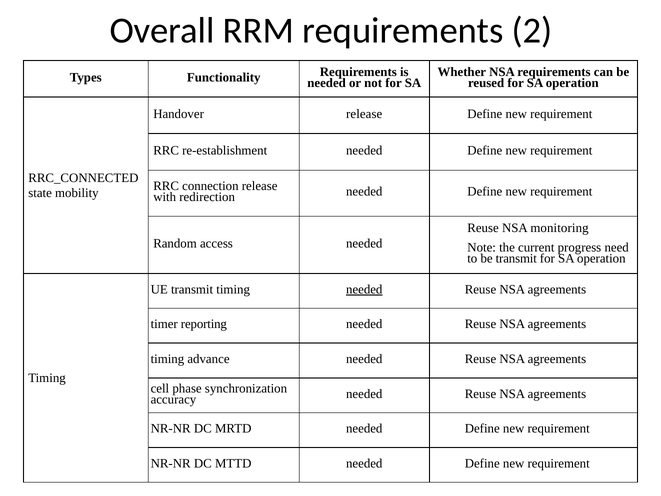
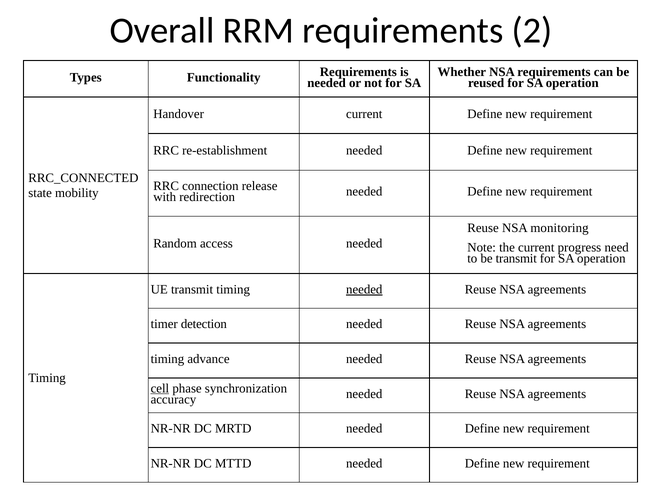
Handover release: release -> current
reporting: reporting -> detection
cell underline: none -> present
